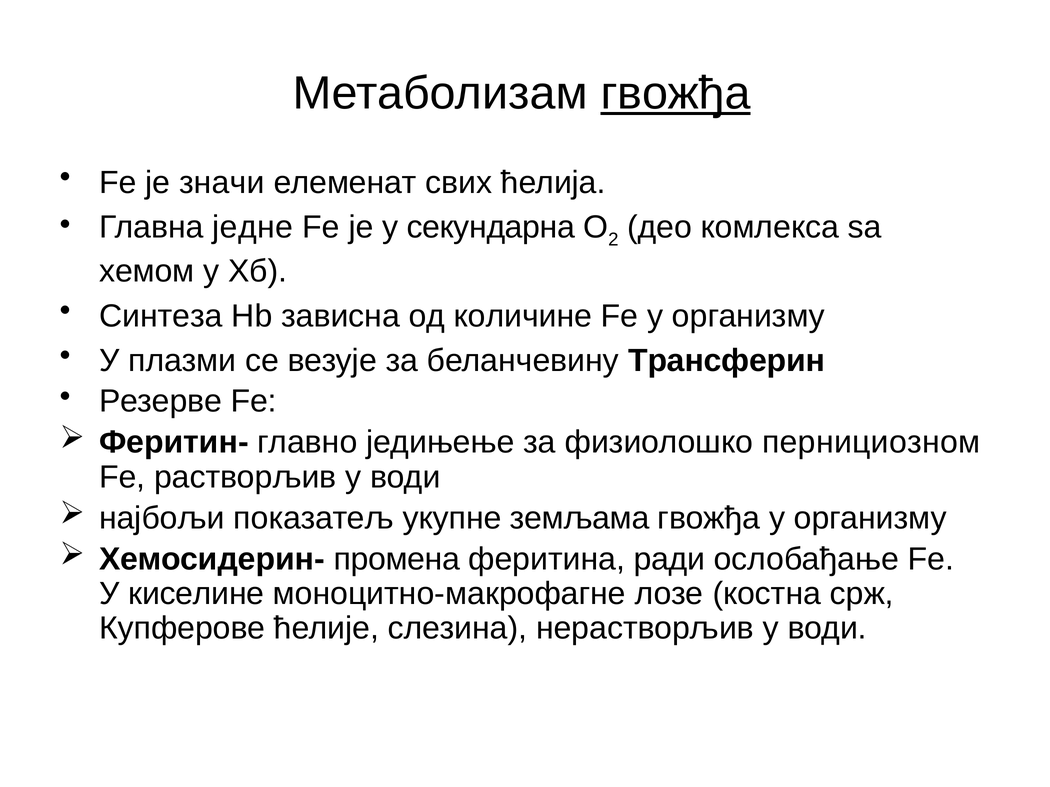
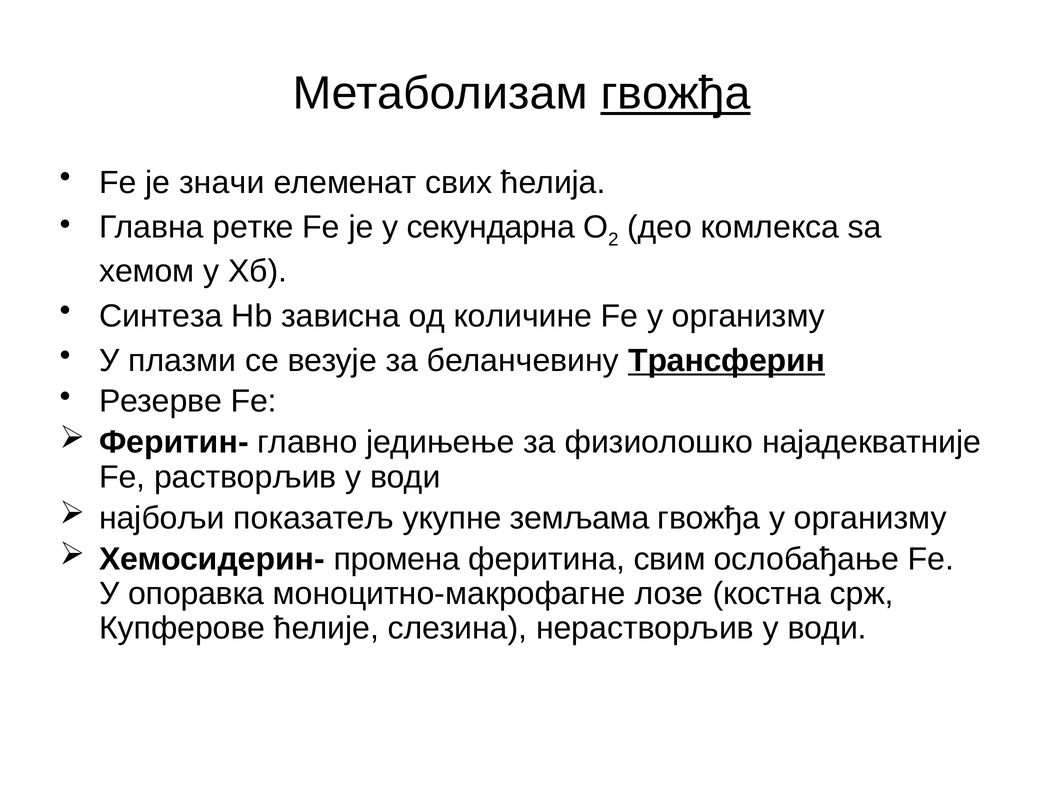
једне: једне -> ретке
Трансферин underline: none -> present
пернициозном: пернициозном -> најадекватније
ради: ради -> свим
киселине: киселине -> опоравка
